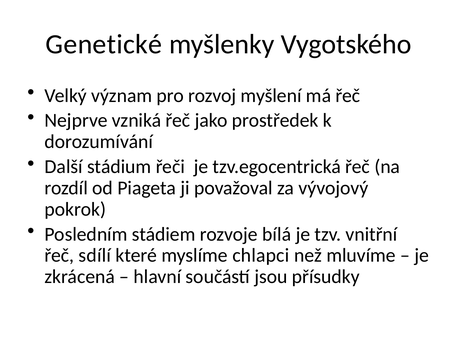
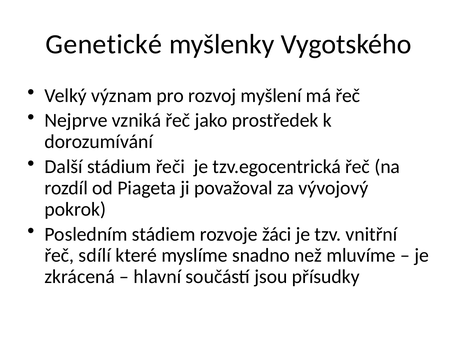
bílá: bílá -> žáci
chlapci: chlapci -> snadno
